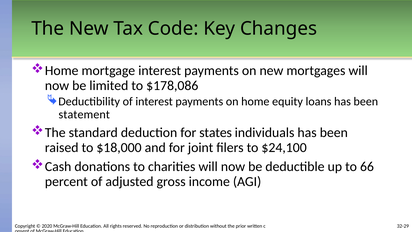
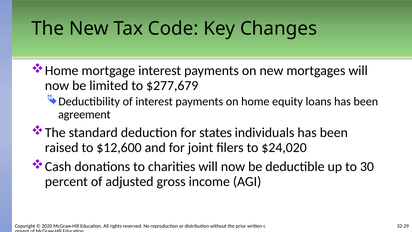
$178,086: $178,086 -> $277,679
statement: statement -> agreement
$18,000: $18,000 -> $12,600
$24,100: $24,100 -> $24,020
66: 66 -> 30
